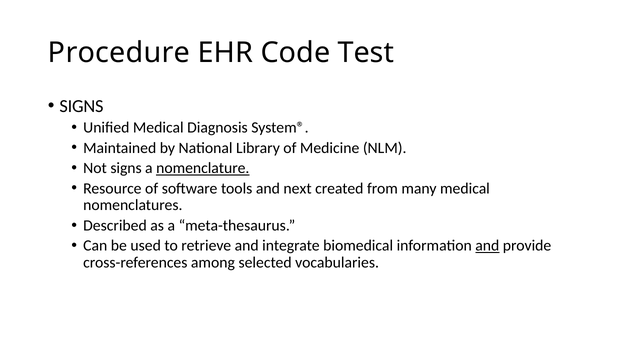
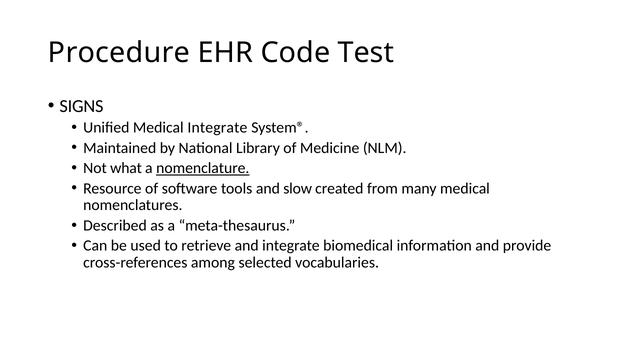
Medical Diagnosis: Diagnosis -> Integrate
Not signs: signs -> what
next: next -> slow
and at (487, 246) underline: present -> none
